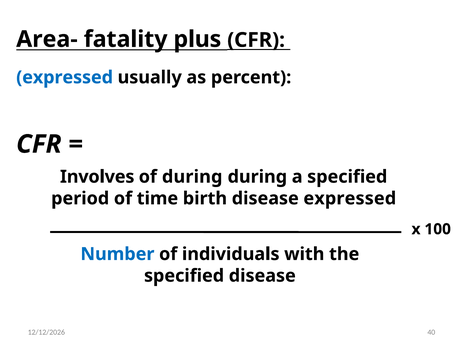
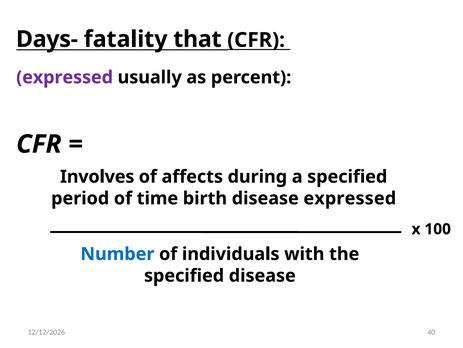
Area-: Area- -> Days-
plus: plus -> that
expressed at (65, 77) colour: blue -> purple
of during: during -> affects
